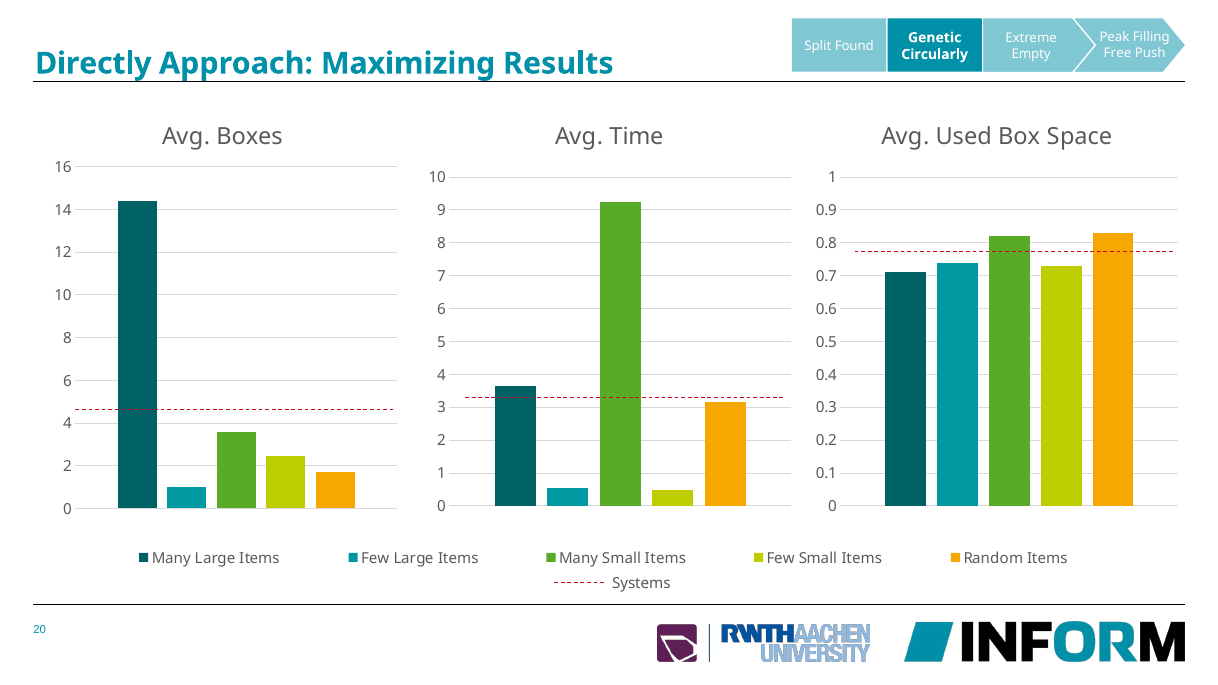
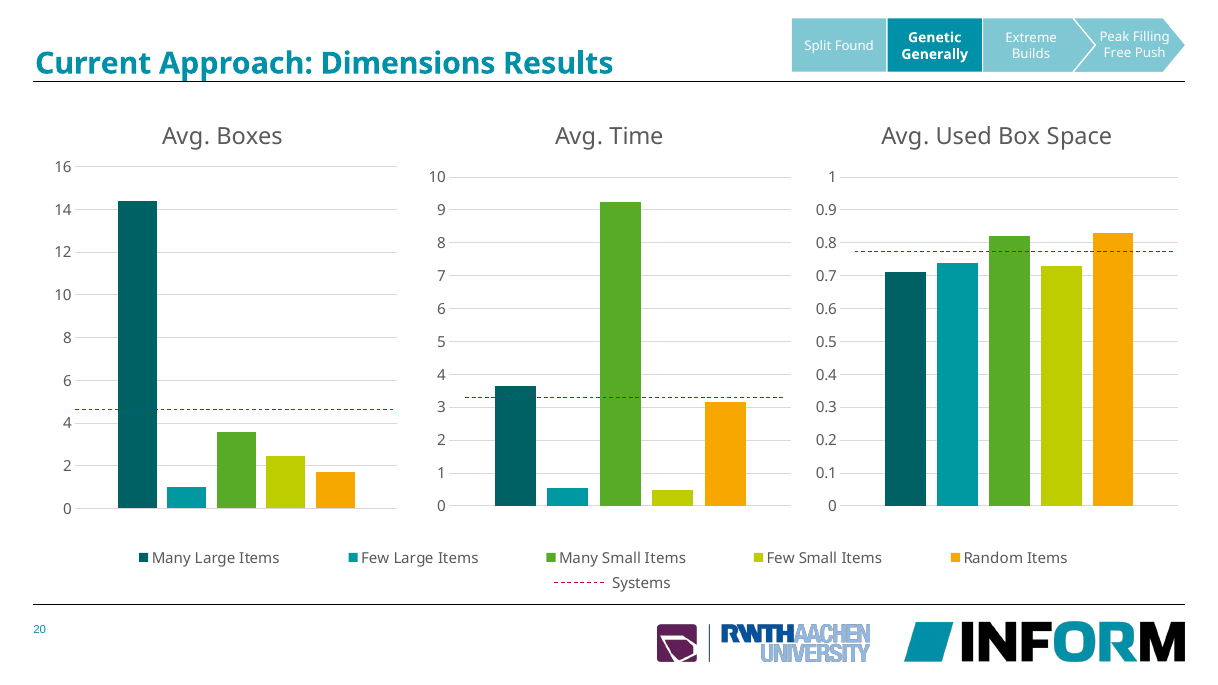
Empty: Empty -> Builds
Circularly: Circularly -> Generally
Directly: Directly -> Current
Maximizing: Maximizing -> Dimensions
